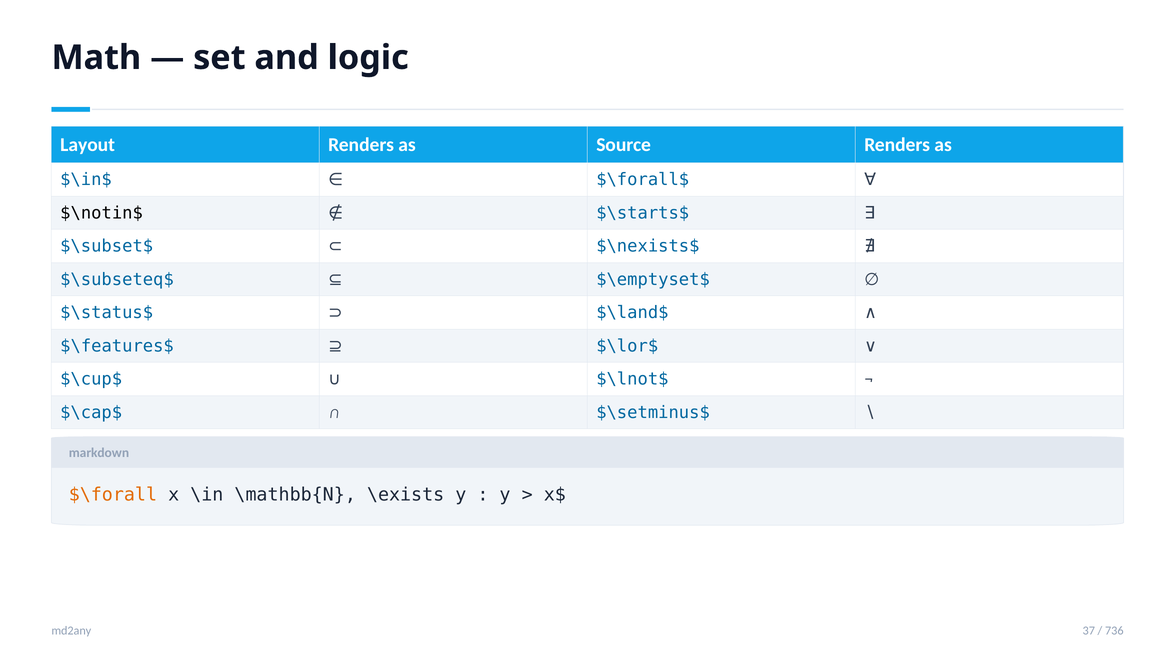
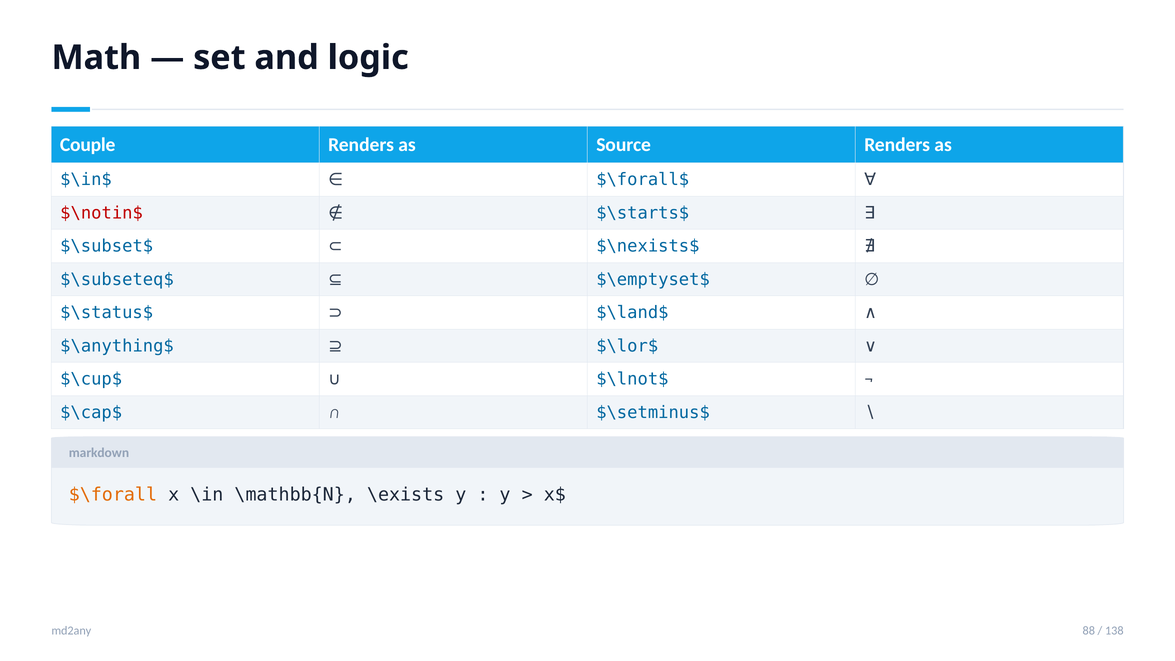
Layout: Layout -> Couple
$\notin$ colour: black -> red
$\features$: $\features$ -> $\anything$
37: 37 -> 88
736: 736 -> 138
